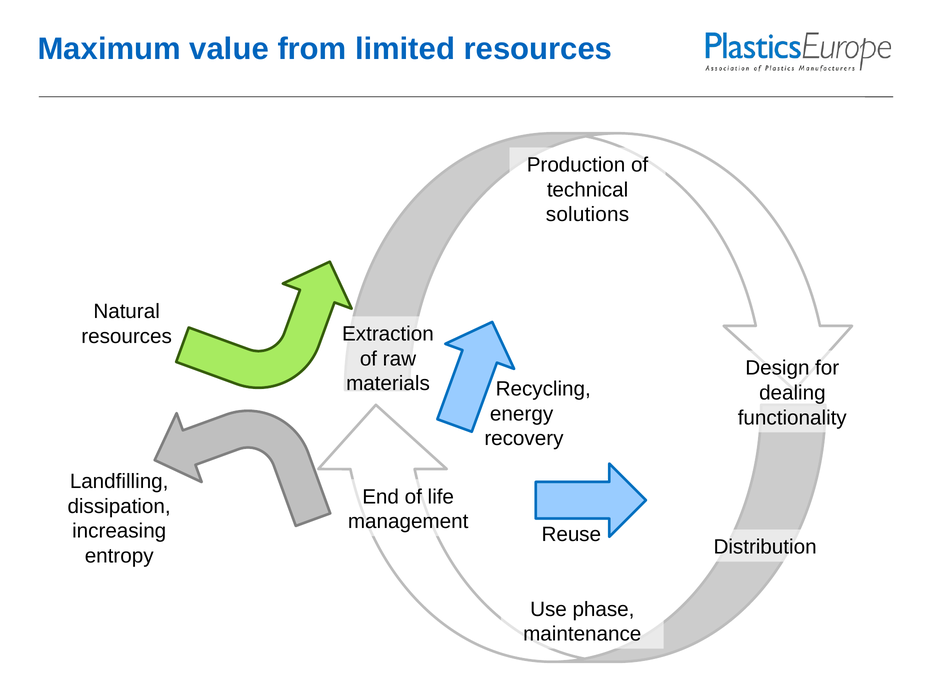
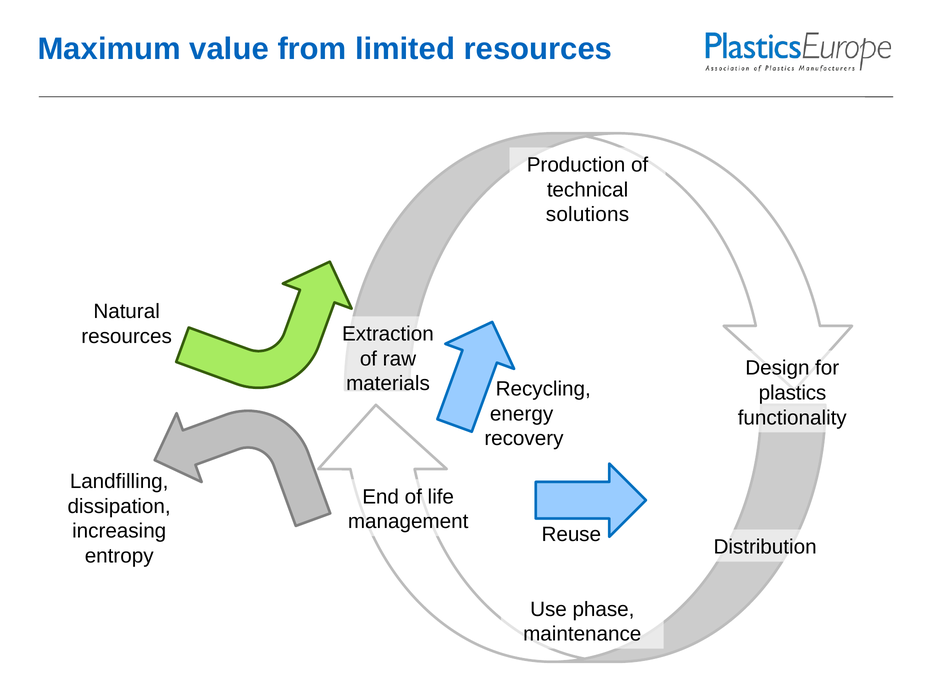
dealing: dealing -> plastics
